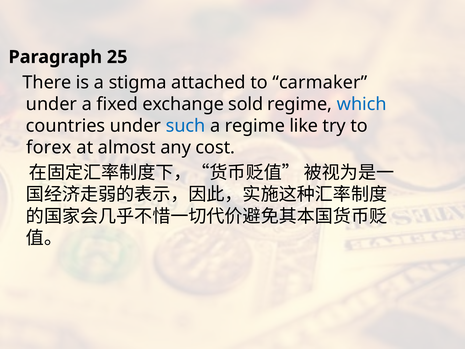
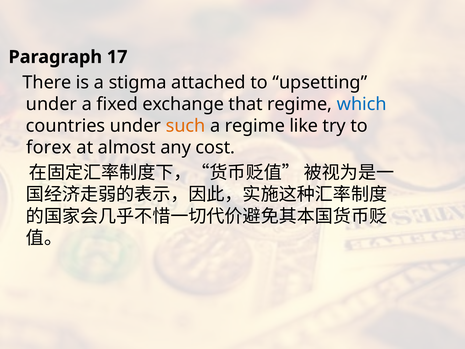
25: 25 -> 17
carmaker: carmaker -> upsetting
sold: sold -> that
such colour: blue -> orange
